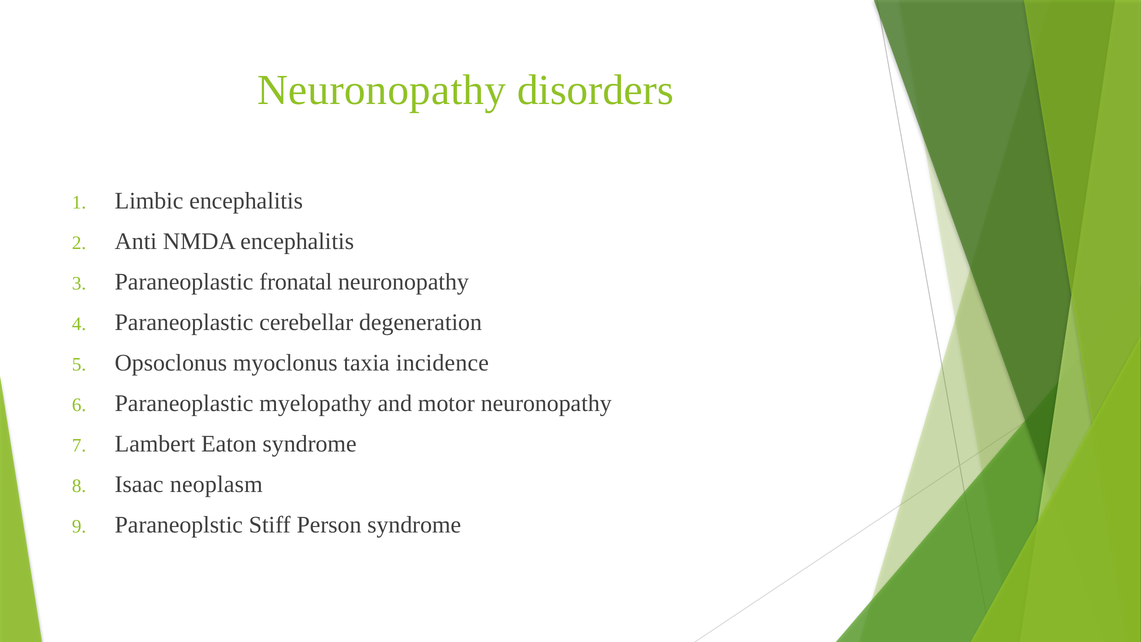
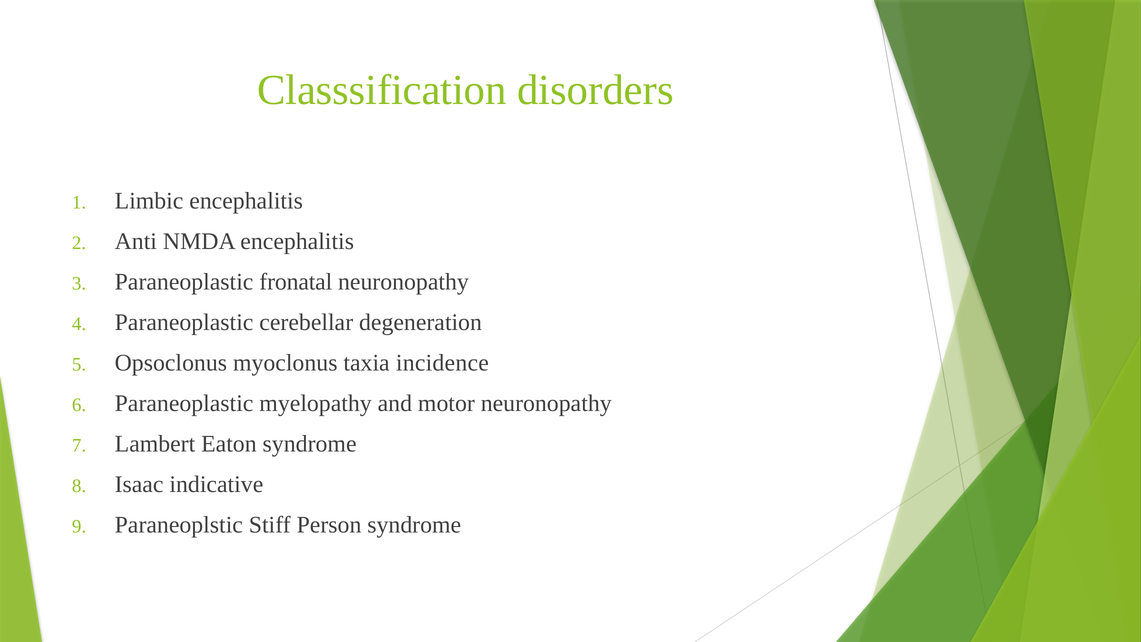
Neuronopathy at (382, 90): Neuronopathy -> Classsification
neoplasm: neoplasm -> indicative
